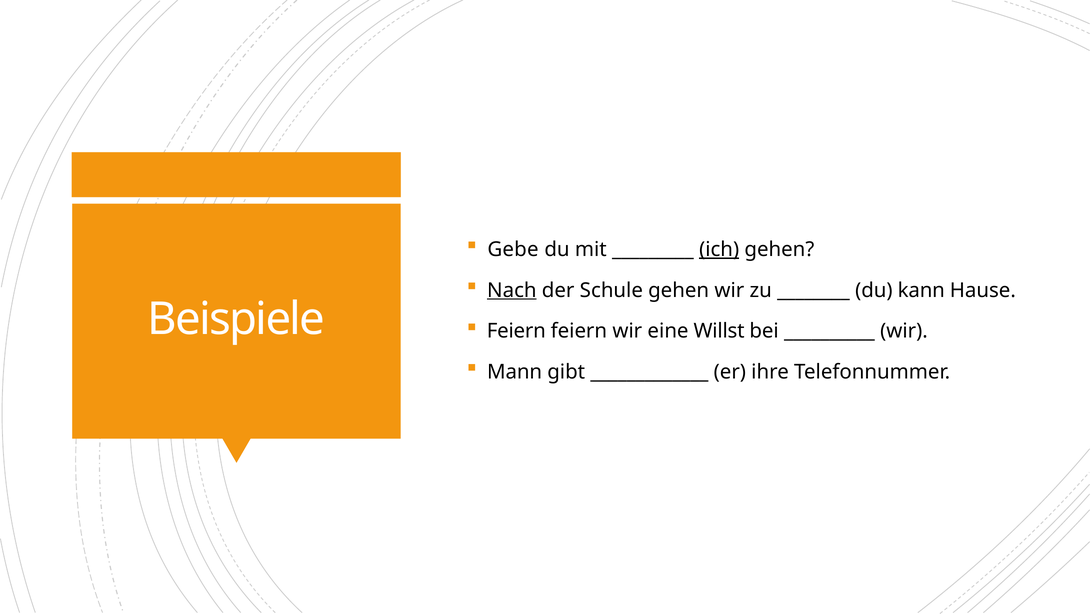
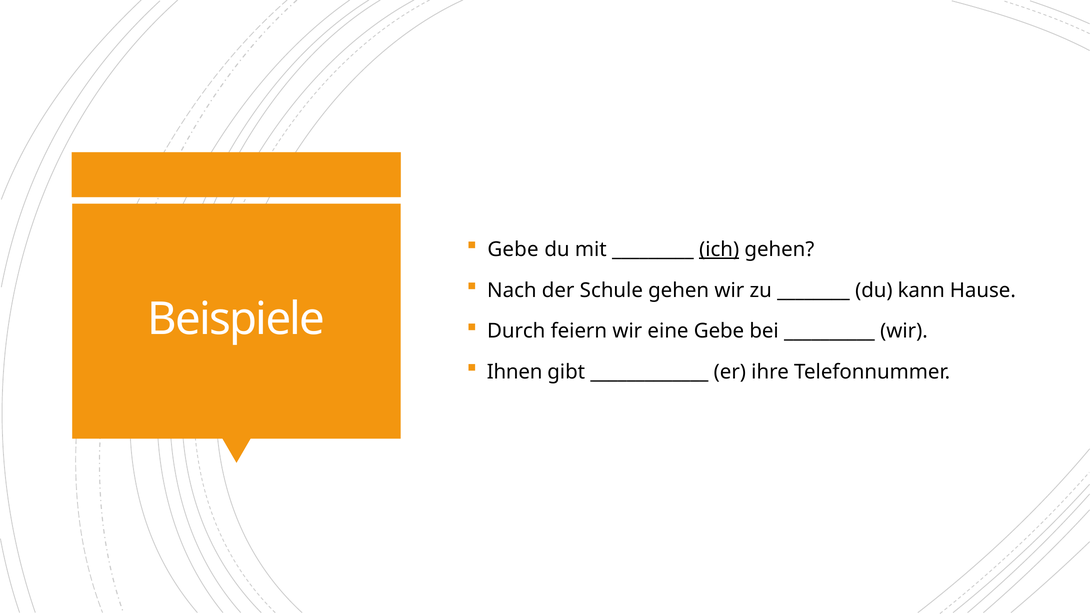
Nach underline: present -> none
Feiern at (516, 331): Feiern -> Durch
eine Willst: Willst -> Gebe
Mann: Mann -> Ihnen
